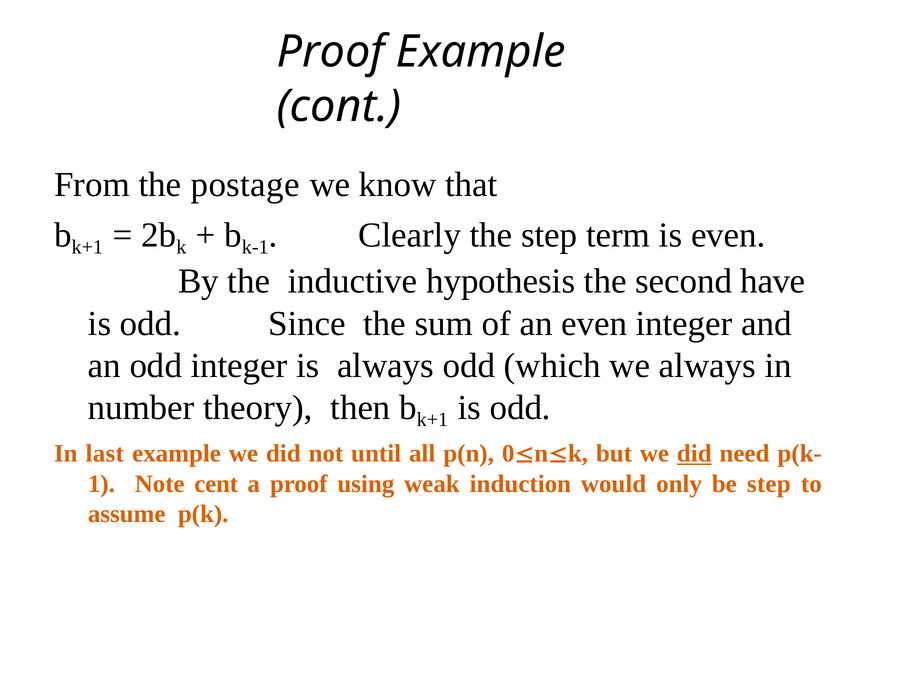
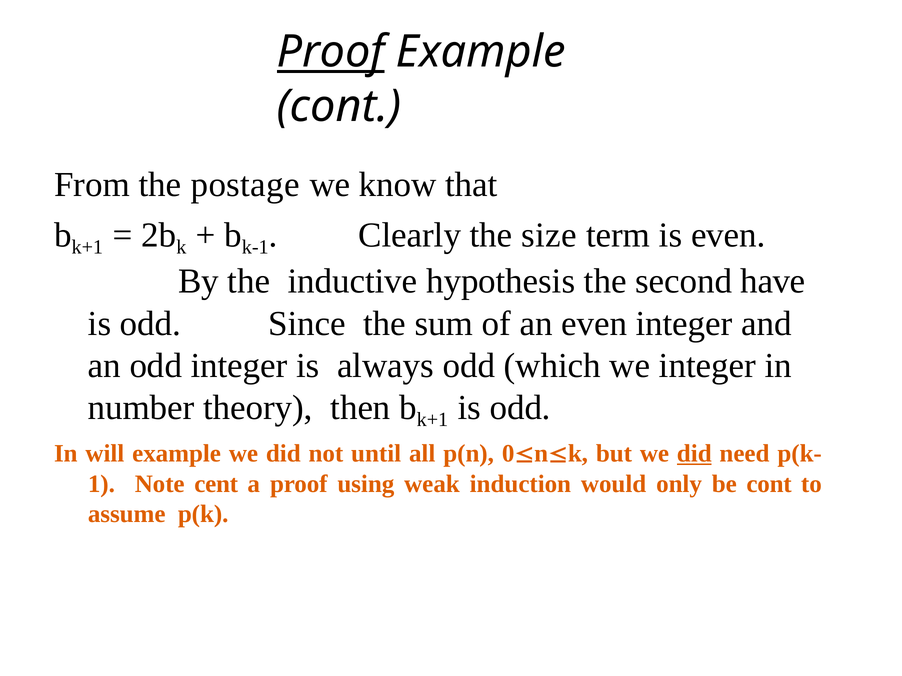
Proof at (331, 52) underline: none -> present
the step: step -> size
we always: always -> integer
last: last -> will
be step: step -> cont
